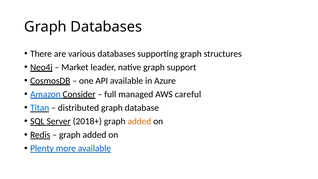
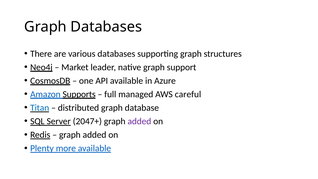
Consider: Consider -> Supports
2018+: 2018+ -> 2047+
added at (139, 121) colour: orange -> purple
